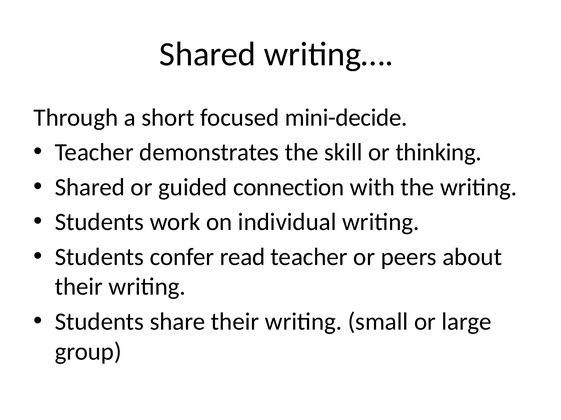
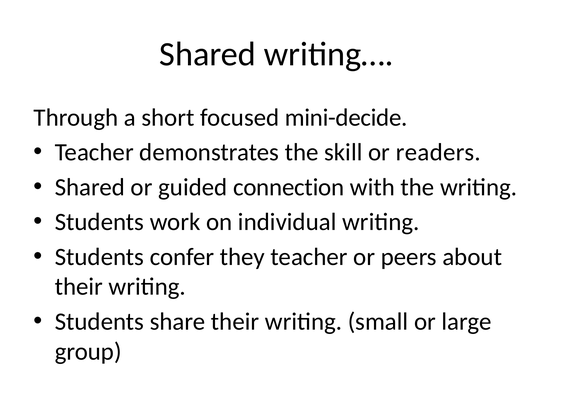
thinking: thinking -> readers
read: read -> they
